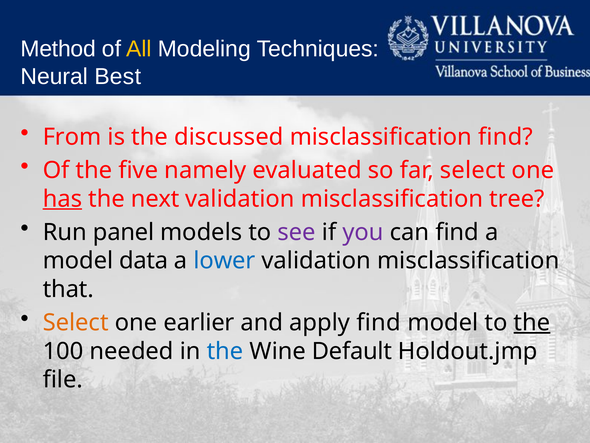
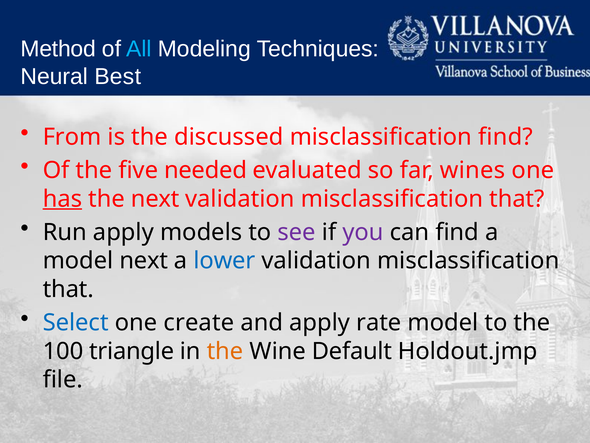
All colour: yellow -> light blue
namely: namely -> needed
far select: select -> wines
tree at (517, 199): tree -> that
Run panel: panel -> apply
model data: data -> next
Select at (76, 322) colour: orange -> blue
earlier: earlier -> create
apply find: find -> rate
the at (532, 322) underline: present -> none
needed: needed -> triangle
the at (225, 351) colour: blue -> orange
